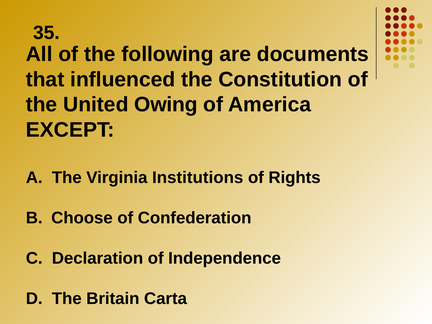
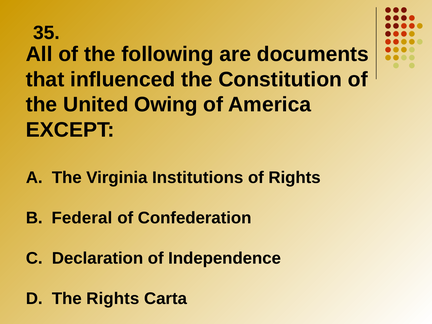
Choose: Choose -> Federal
The Britain: Britain -> Rights
